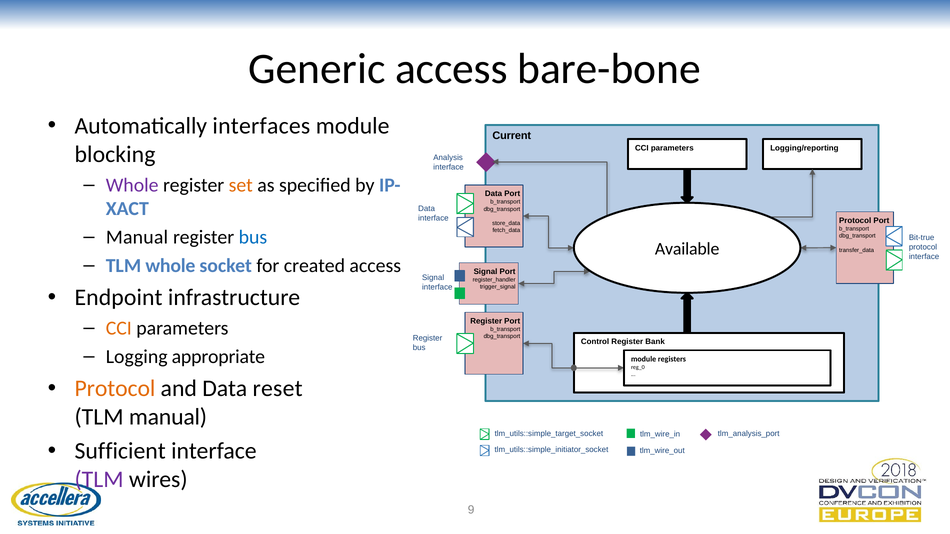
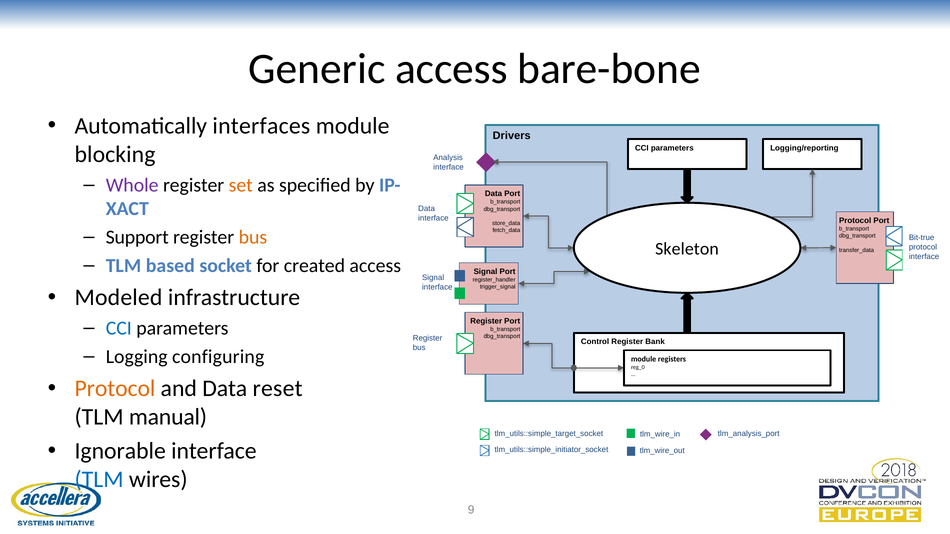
Current: Current -> Drivers
Manual at (137, 237): Manual -> Support
bus at (253, 237) colour: blue -> orange
Available: Available -> Skeleton
TLM whole: whole -> based
Endpoint: Endpoint -> Modeled
CCI at (119, 328) colour: orange -> blue
appropriate: appropriate -> configuring
Sufficient: Sufficient -> Ignorable
TLM at (99, 480) colour: purple -> blue
